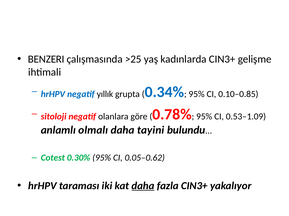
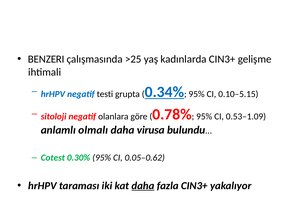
yıllık: yıllık -> testi
0.34% underline: none -> present
0.10–0.85: 0.10–0.85 -> 0.10–5.15
tayini: tayini -> virusa
